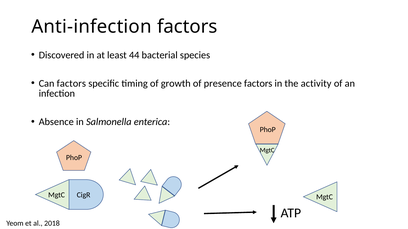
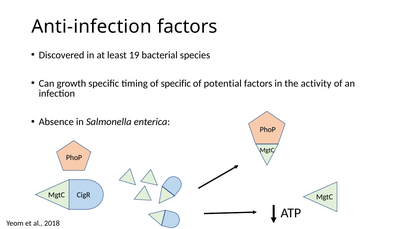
44: 44 -> 19
Can factors: factors -> growth
of growth: growth -> specific
presence: presence -> potential
